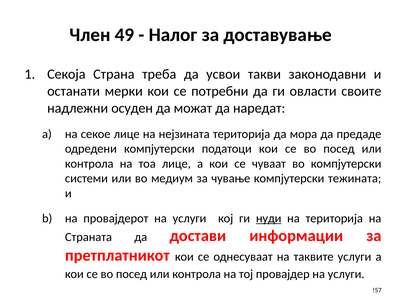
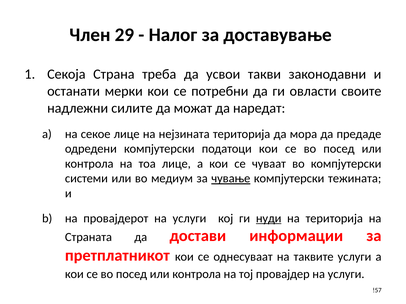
49: 49 -> 29
осуден: осуден -> силите
чување underline: none -> present
